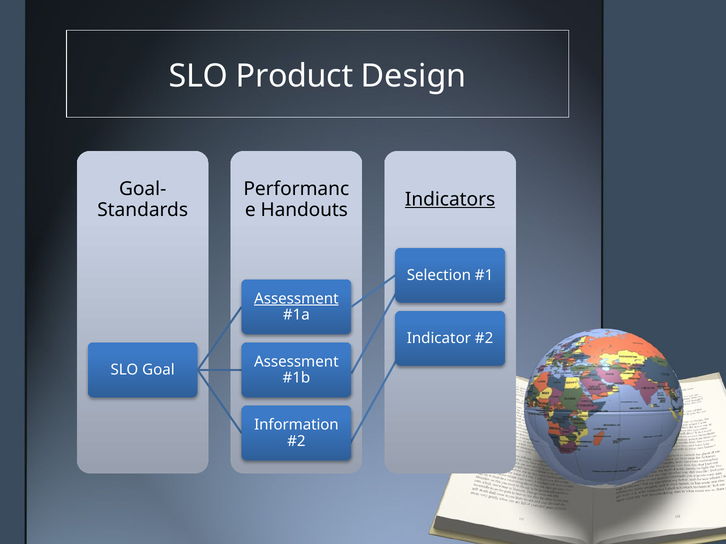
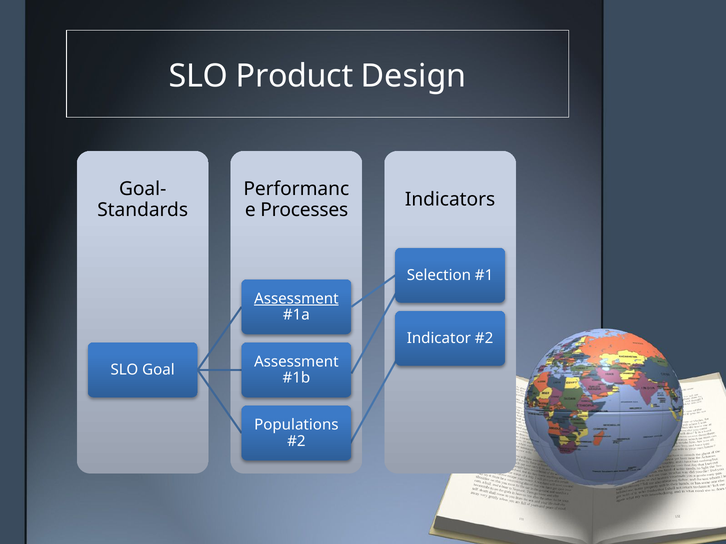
Indicators underline: present -> none
Handouts: Handouts -> Processes
Information: Information -> Populations
